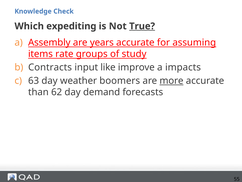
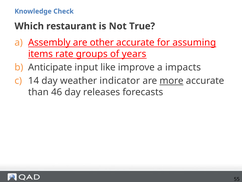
expediting: expediting -> restaurant
True underline: present -> none
years: years -> other
study: study -> years
Contracts: Contracts -> Anticipate
63: 63 -> 14
boomers: boomers -> indicator
62: 62 -> 46
demand: demand -> releases
